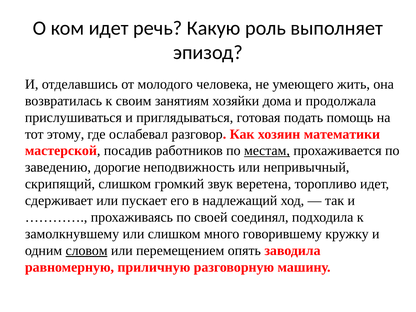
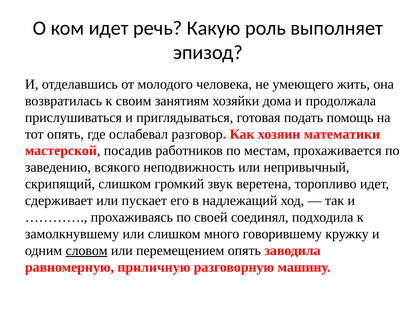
тот этому: этому -> опять
местам underline: present -> none
дорогие: дорогие -> всякого
